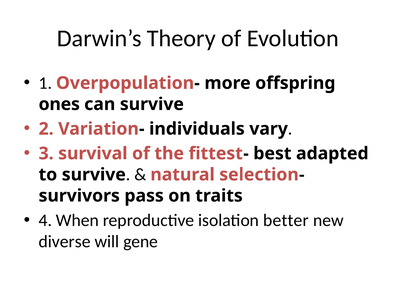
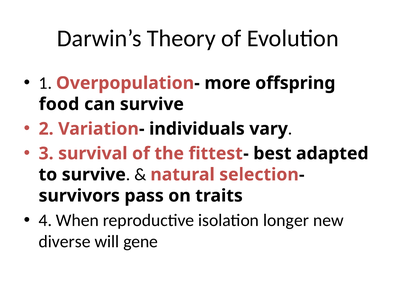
ones: ones -> food
better: better -> longer
